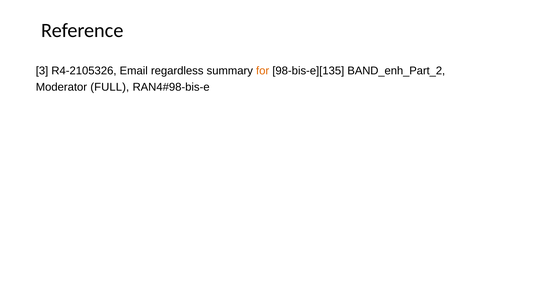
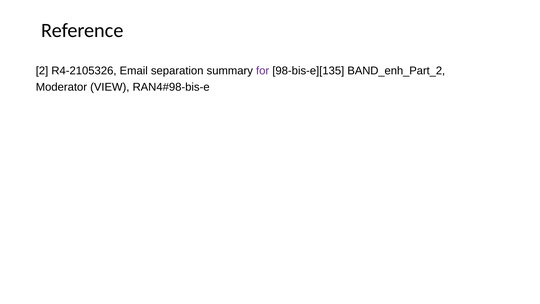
3: 3 -> 2
regardless: regardless -> separation
for colour: orange -> purple
FULL: FULL -> VIEW
